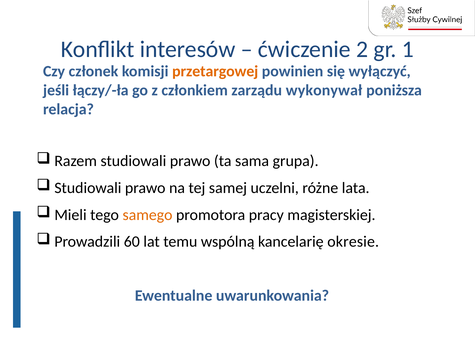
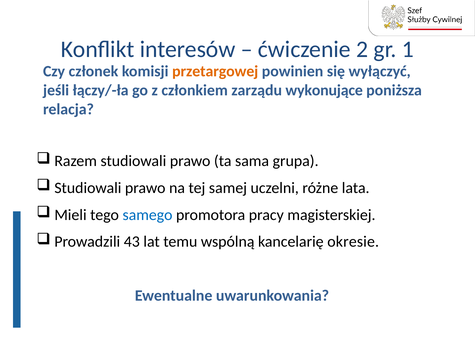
wykonywał: wykonywał -> wykonujące
samego colour: orange -> blue
60: 60 -> 43
